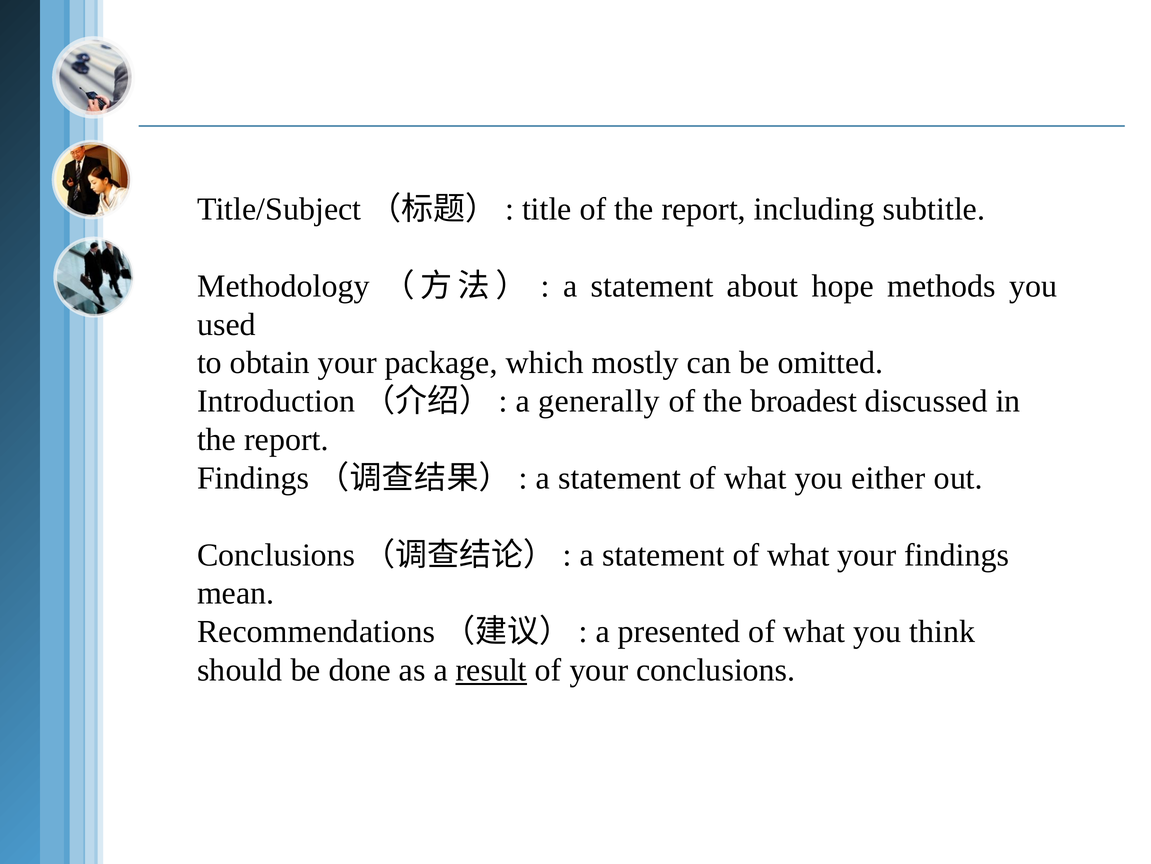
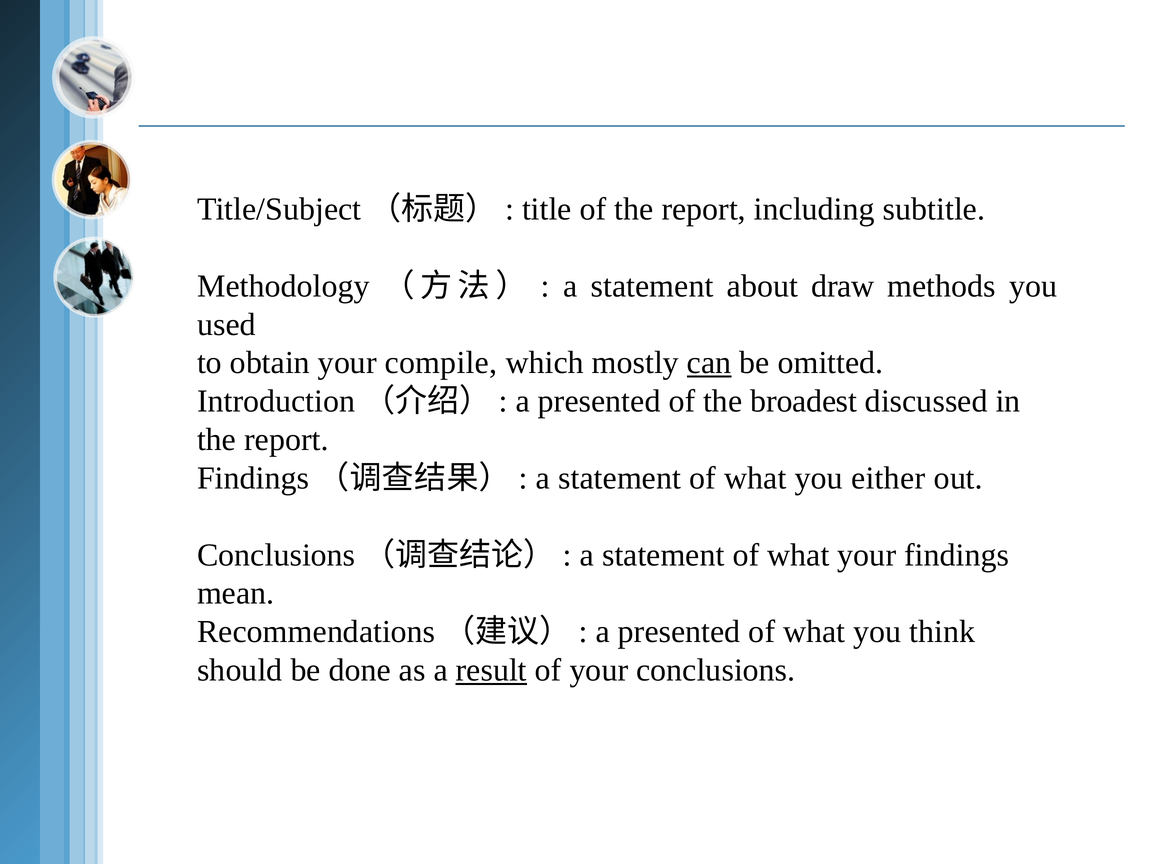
hope: hope -> draw
package: package -> compile
can underline: none -> present
generally at (599, 401): generally -> presented
